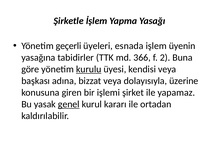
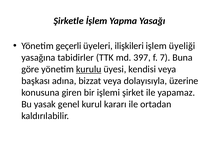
esnada: esnada -> ilişkileri
üyenin: üyenin -> üyeliği
366: 366 -> 397
2: 2 -> 7
genel underline: present -> none
